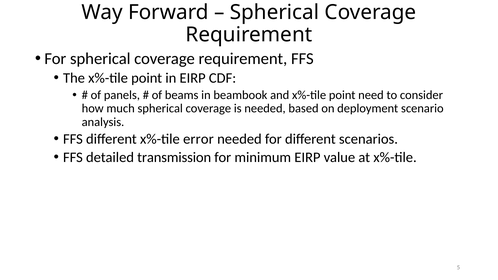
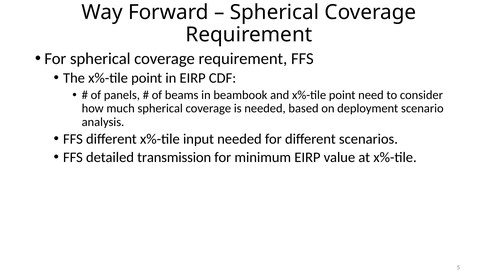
error: error -> input
